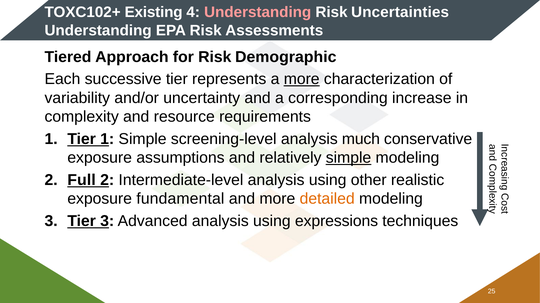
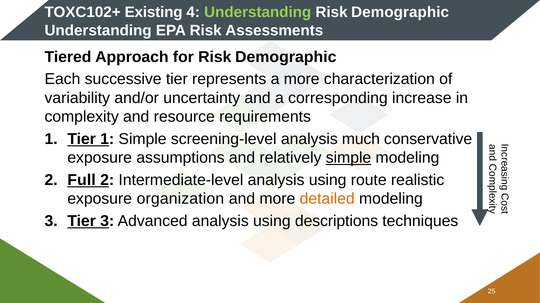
Understanding at (258, 12) colour: pink -> light green
Uncertainties at (400, 12): Uncertainties -> Demographic
more at (302, 79) underline: present -> none
other: other -> route
fundamental: fundamental -> organization
expressions: expressions -> descriptions
